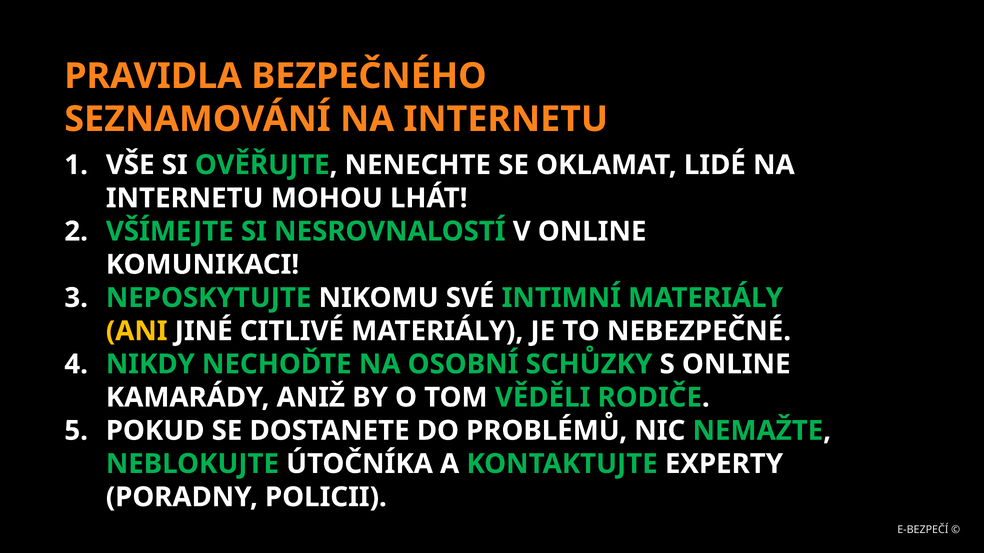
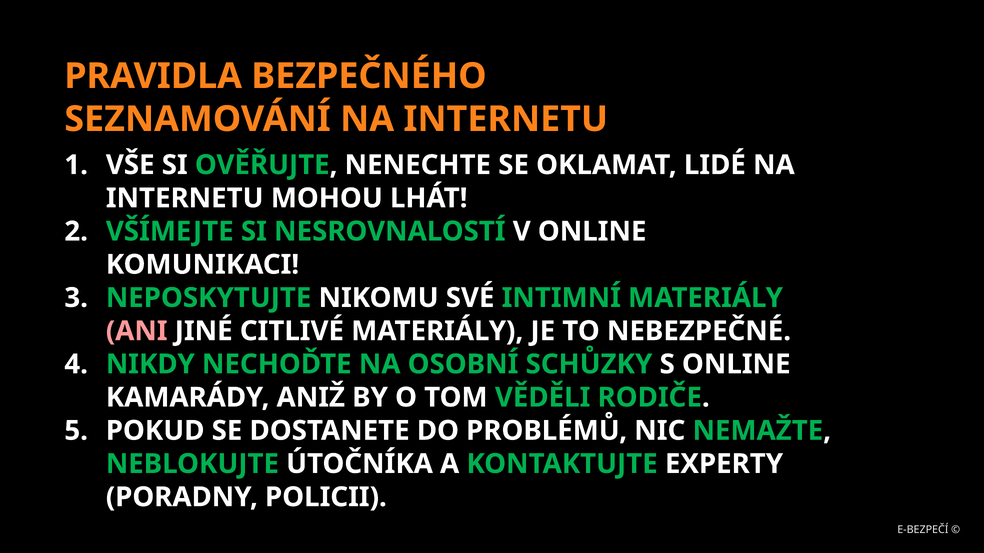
ANI colour: yellow -> pink
